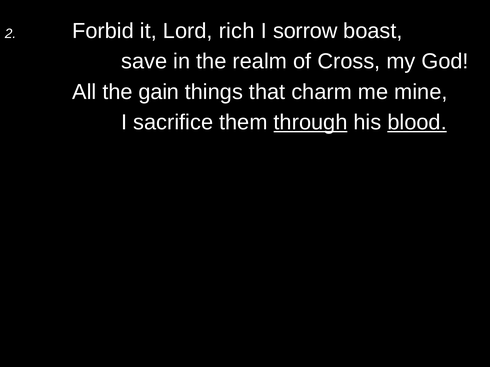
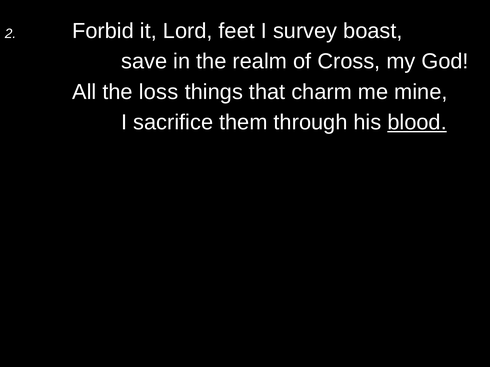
rich: rich -> feet
sorrow: sorrow -> survey
gain: gain -> loss
through underline: present -> none
